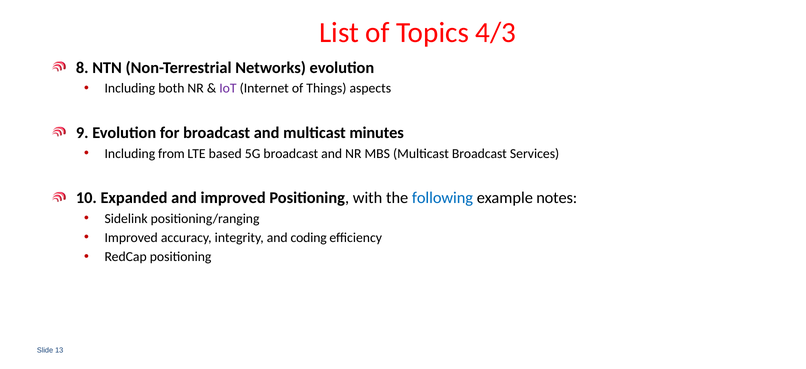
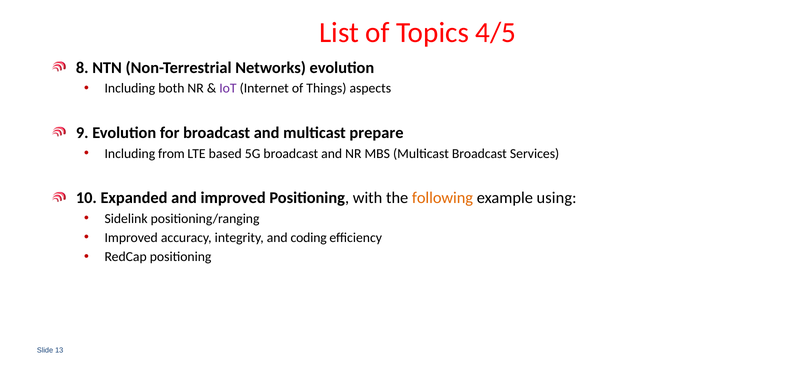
4/3: 4/3 -> 4/5
minutes: minutes -> prepare
following colour: blue -> orange
notes: notes -> using
